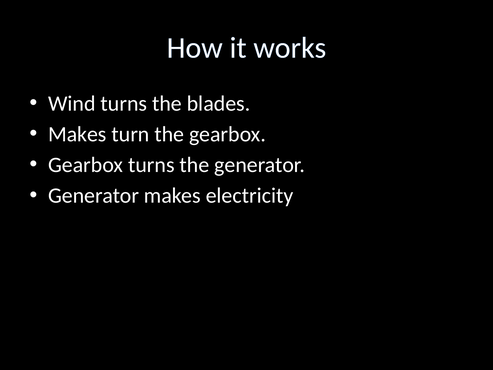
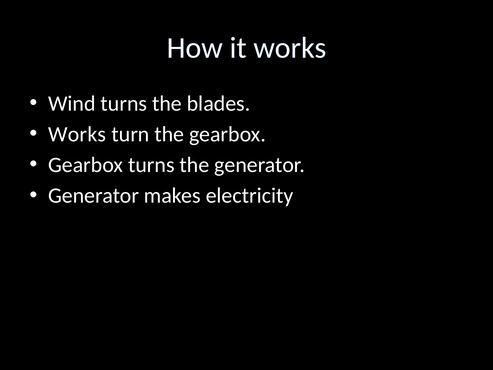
Makes at (77, 134): Makes -> Works
